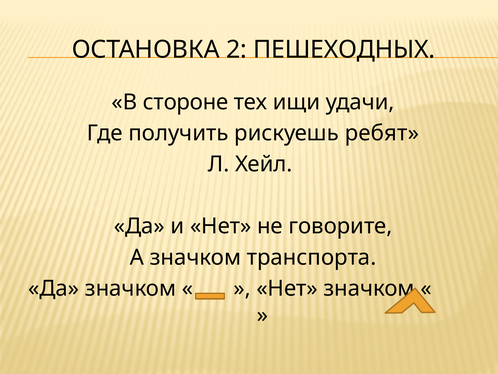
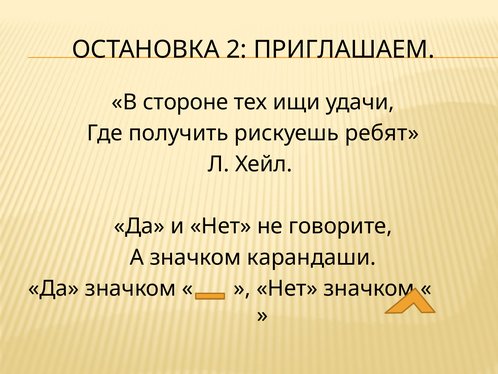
ПЕШЕХОДНЫХ: ПЕШЕХОДНЫХ -> ПРИГЛАШАЕМ
транспорта: транспорта -> карандаши
